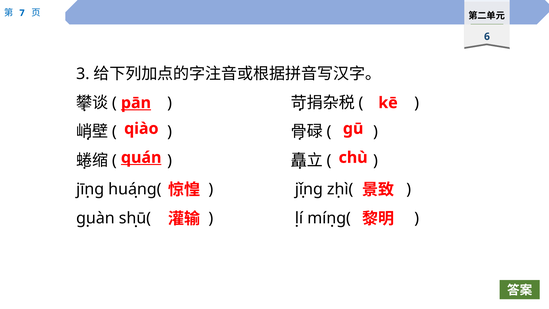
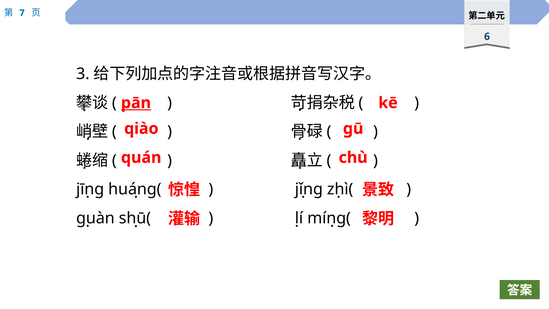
quán underline: present -> none
